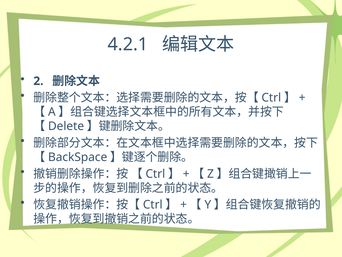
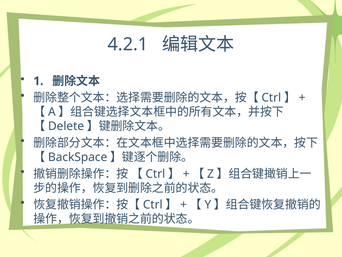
2: 2 -> 1
